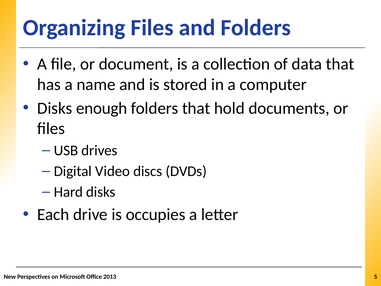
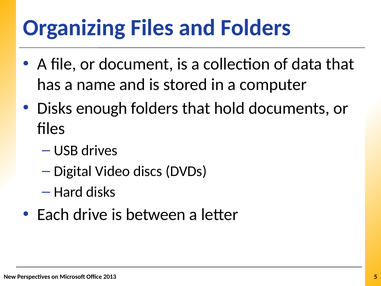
occupies: occupies -> between
